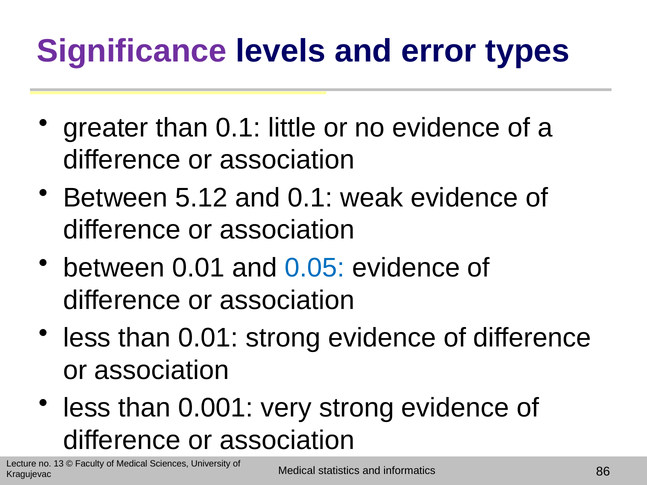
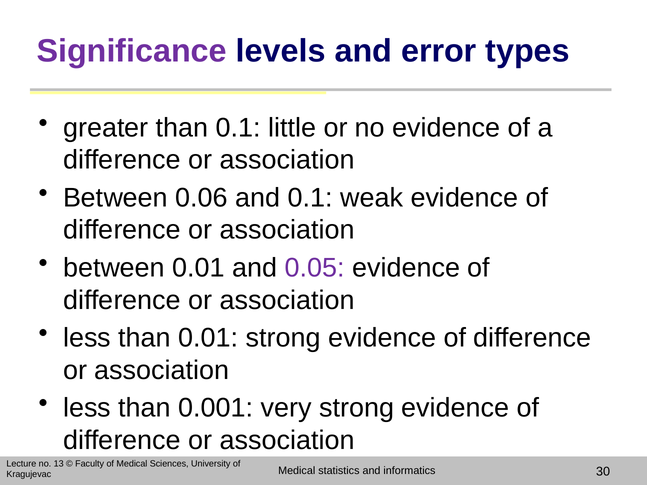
5.12: 5.12 -> 0.06
0.05 colour: blue -> purple
86: 86 -> 30
